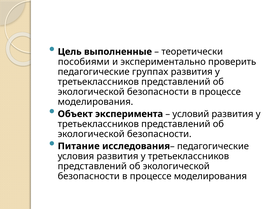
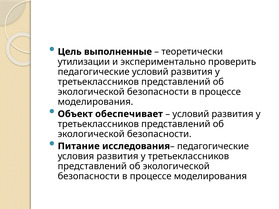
пособиями: пособиями -> утилизации
педагогические группах: группах -> условий
эксперимента: эксперимента -> обеспечивает
